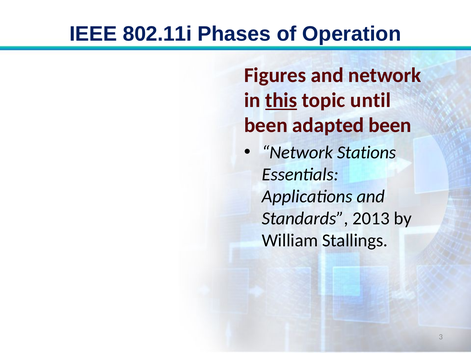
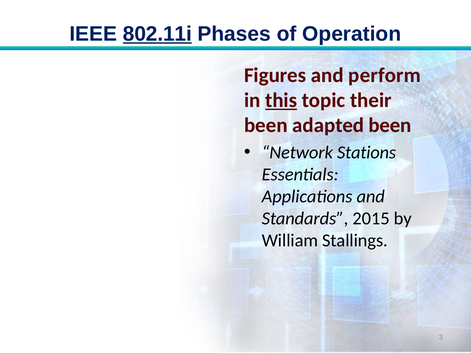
802.11i underline: none -> present
and network: network -> perform
until: until -> their
2013: 2013 -> 2015
